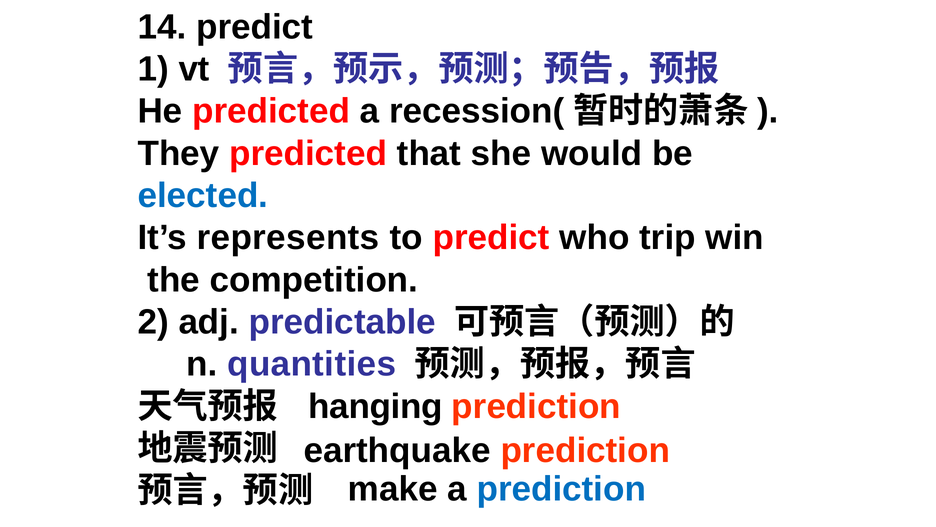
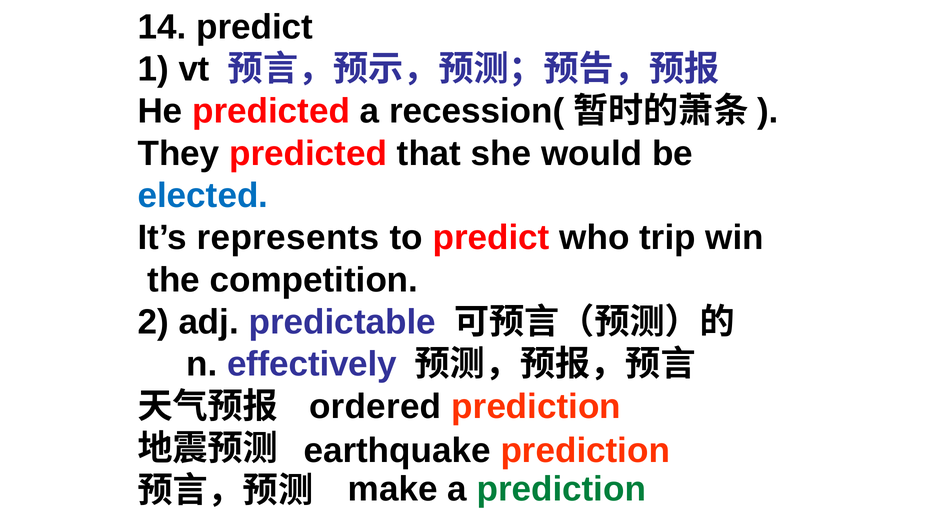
quantities: quantities -> effectively
hanging: hanging -> ordered
prediction at (561, 489) colour: blue -> green
